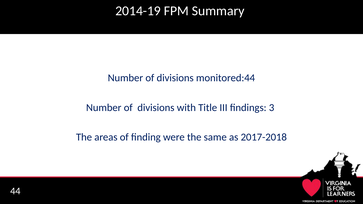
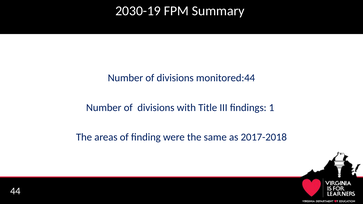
2014-19: 2014-19 -> 2030-19
3: 3 -> 1
